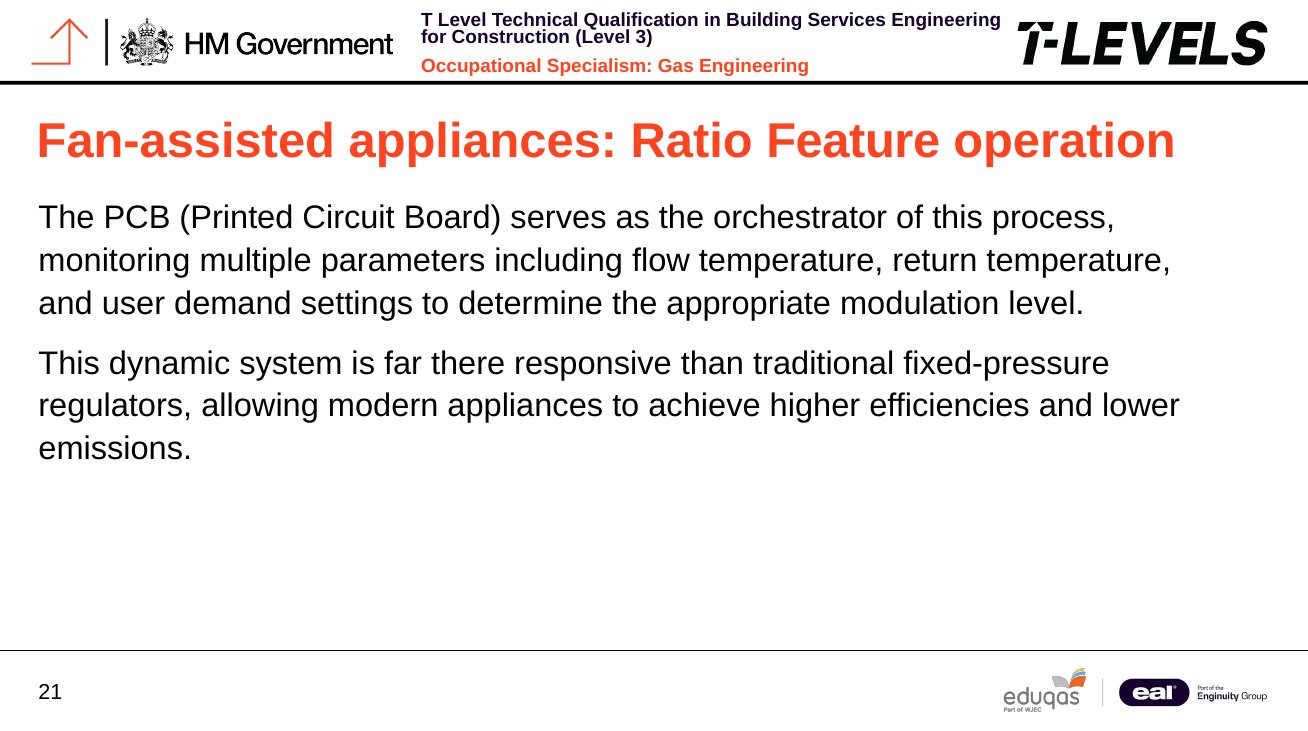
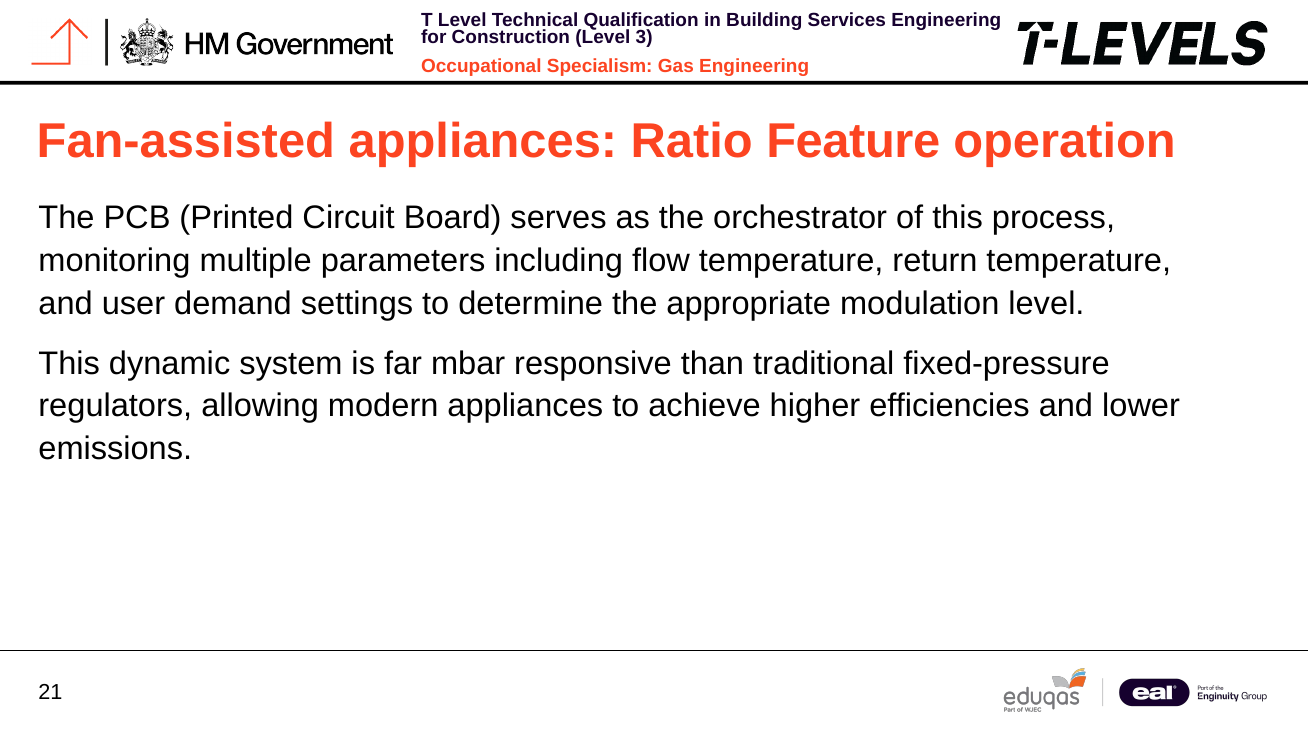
there: there -> mbar
